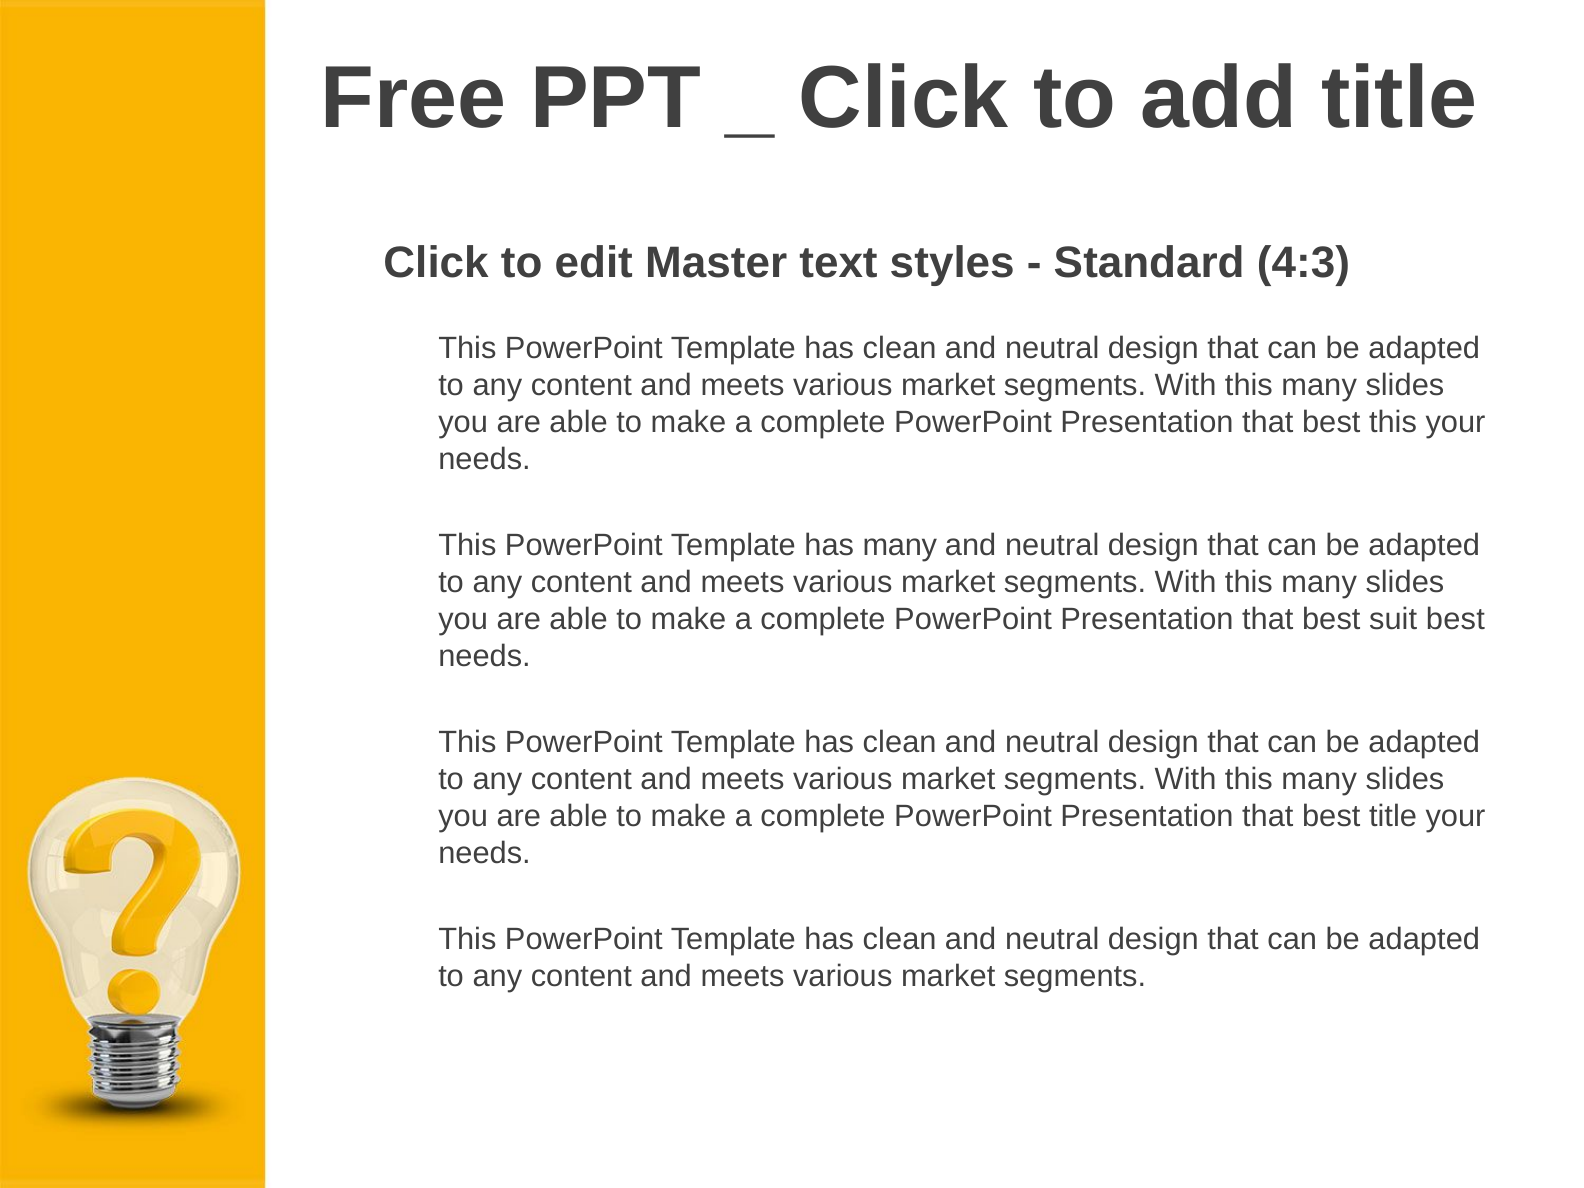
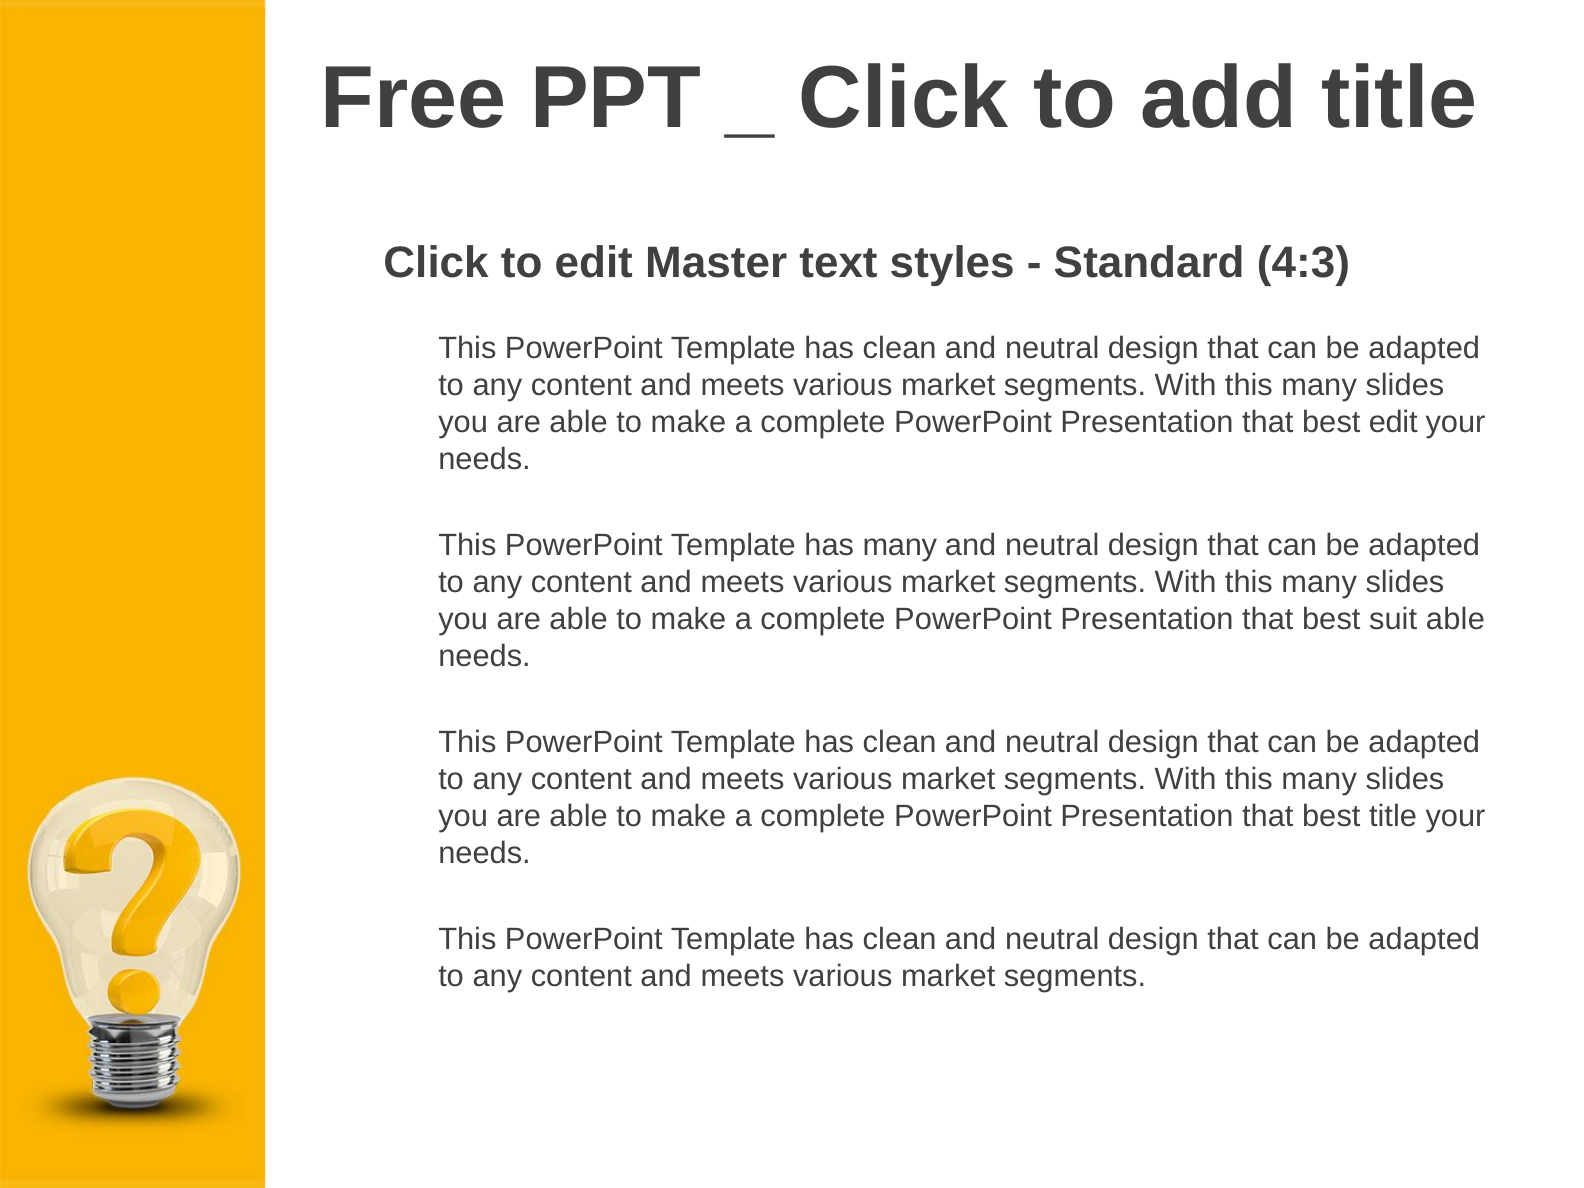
best this: this -> edit
suit best: best -> able
